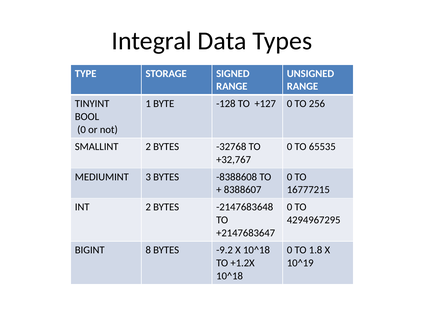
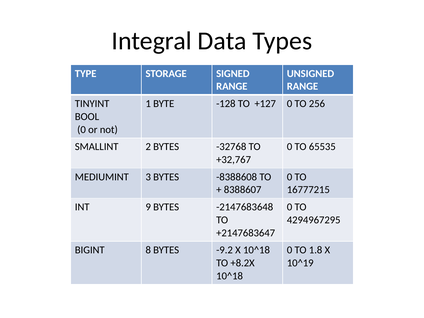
INT 2: 2 -> 9
+1.2X: +1.2X -> +8.2X
